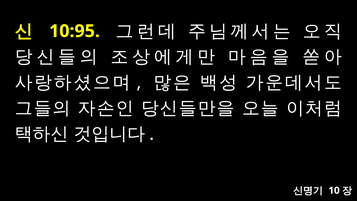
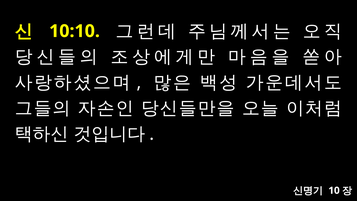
10:95: 10:95 -> 10:10
